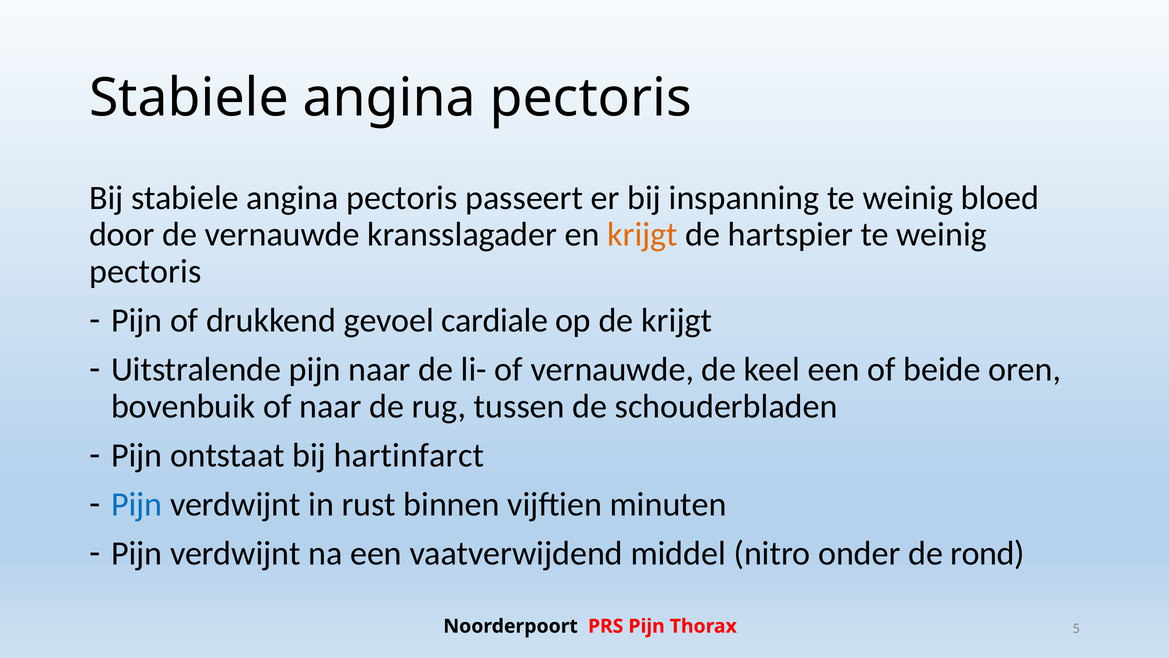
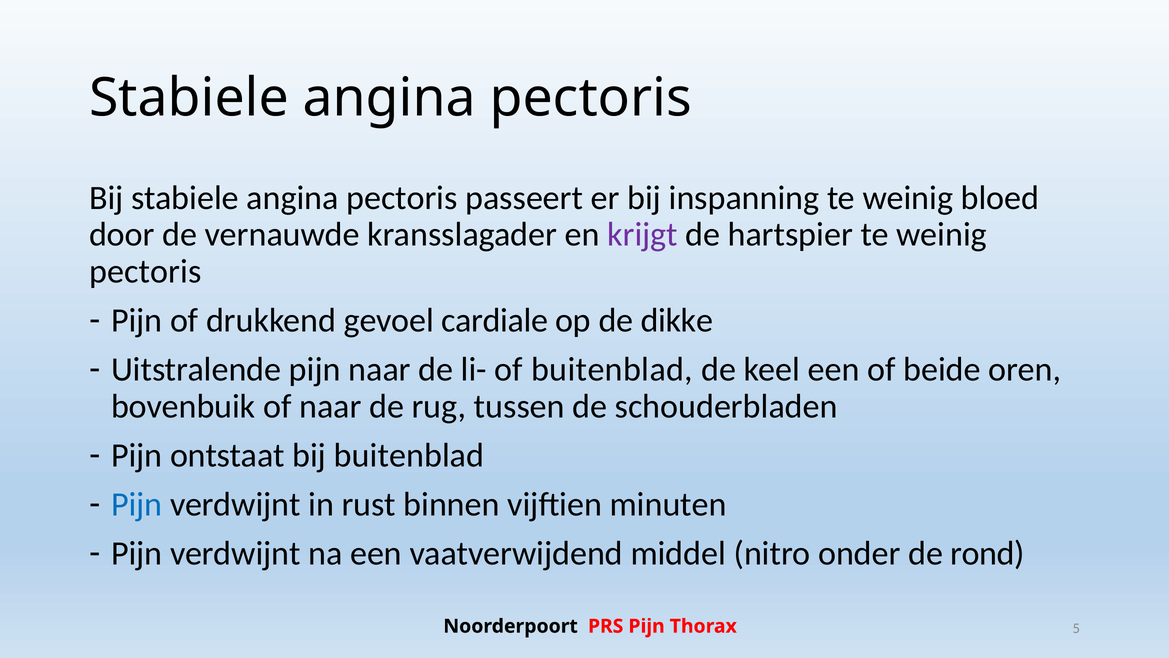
krijgt at (643, 234) colour: orange -> purple
de krijgt: krijgt -> dikke
of vernauwde: vernauwde -> buitenblad
bij hartinfarct: hartinfarct -> buitenblad
